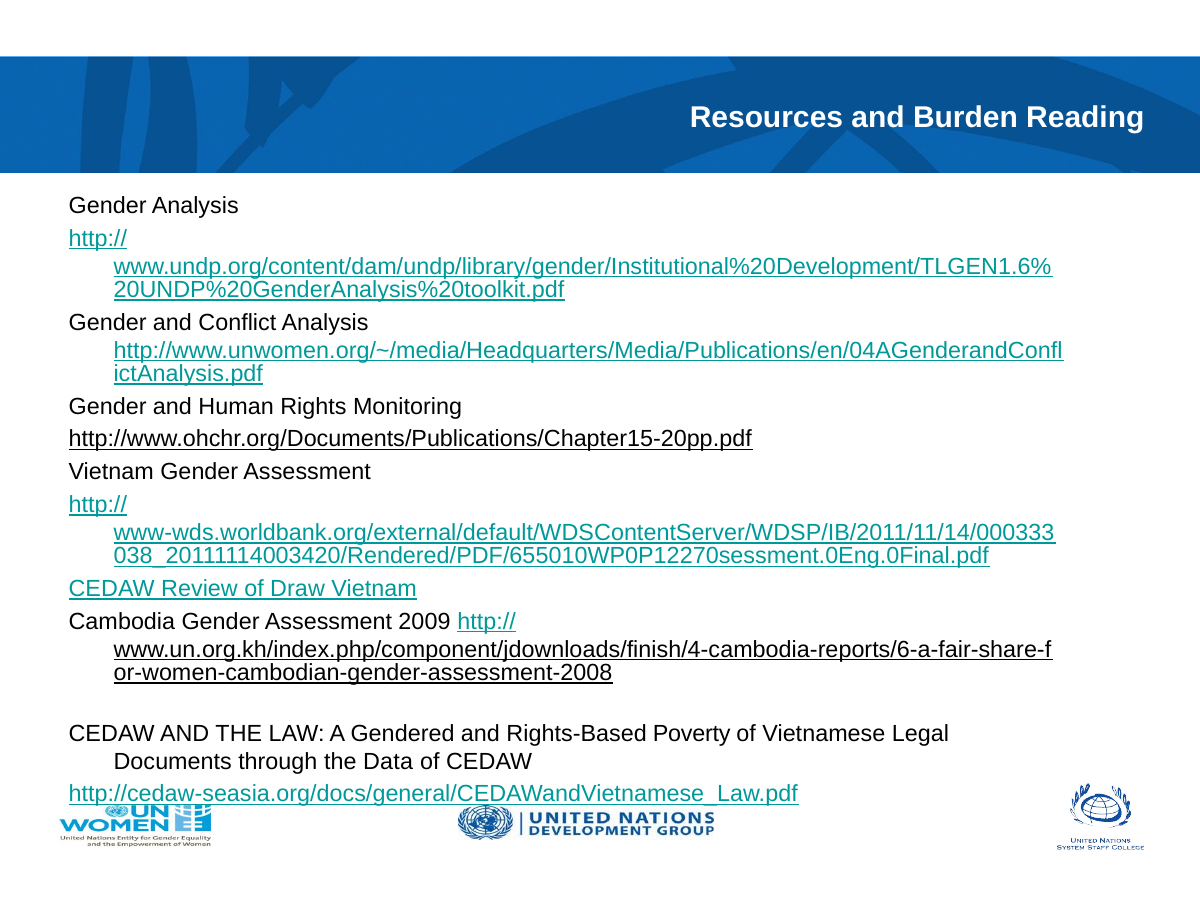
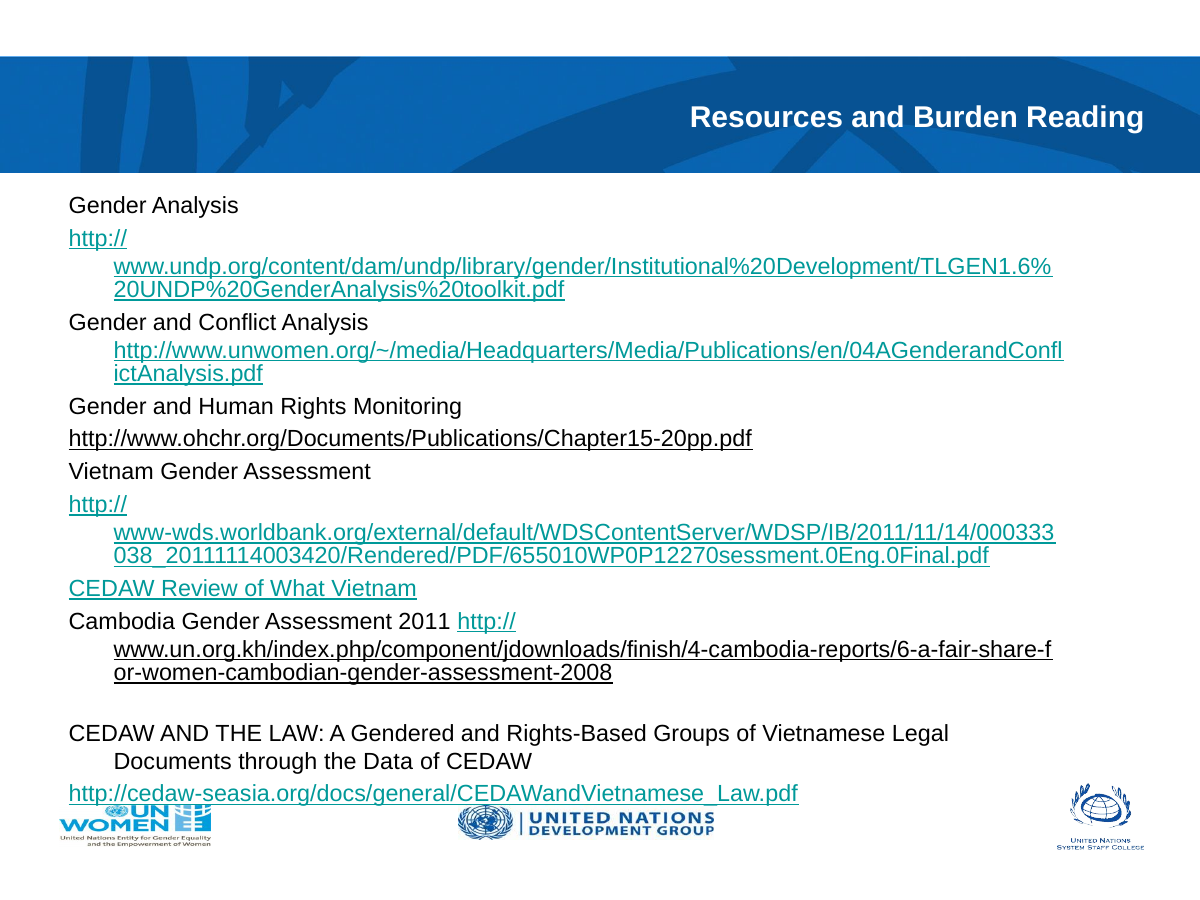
Draw: Draw -> What
2009: 2009 -> 2011
Poverty: Poverty -> Groups
